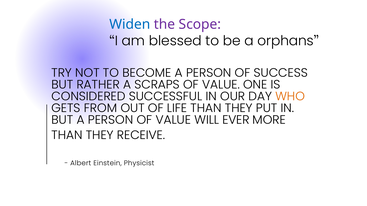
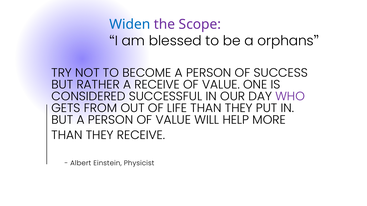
A SCRAPS: SCRAPS -> RECEIVE
WHO colour: orange -> purple
EVER: EVER -> HELP
